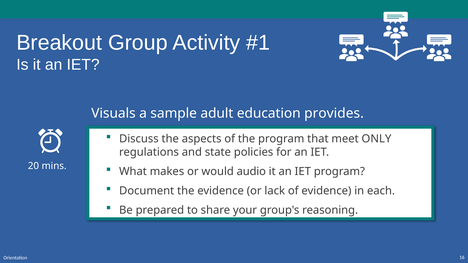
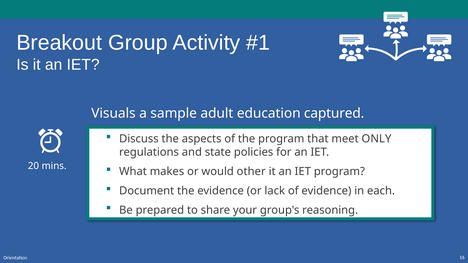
provides: provides -> captured
audio: audio -> other
